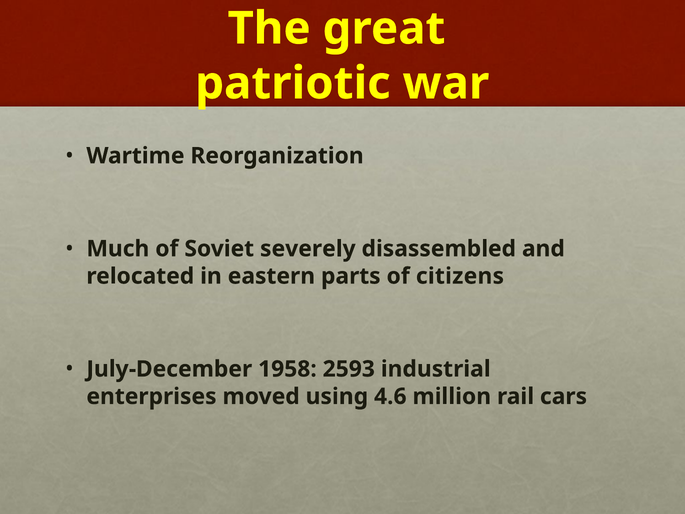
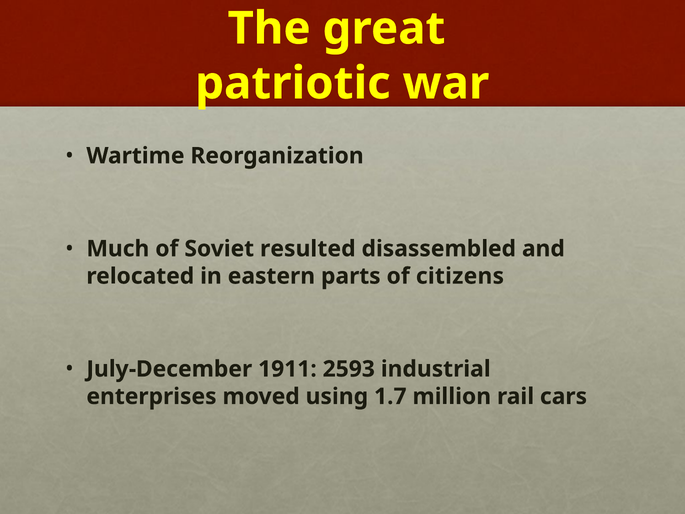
severely: severely -> resulted
1958: 1958 -> 1911
4.6: 4.6 -> 1.7
